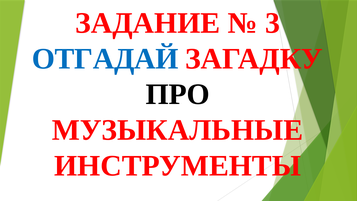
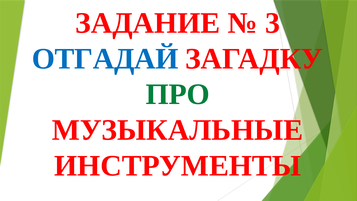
ПРО colour: black -> green
